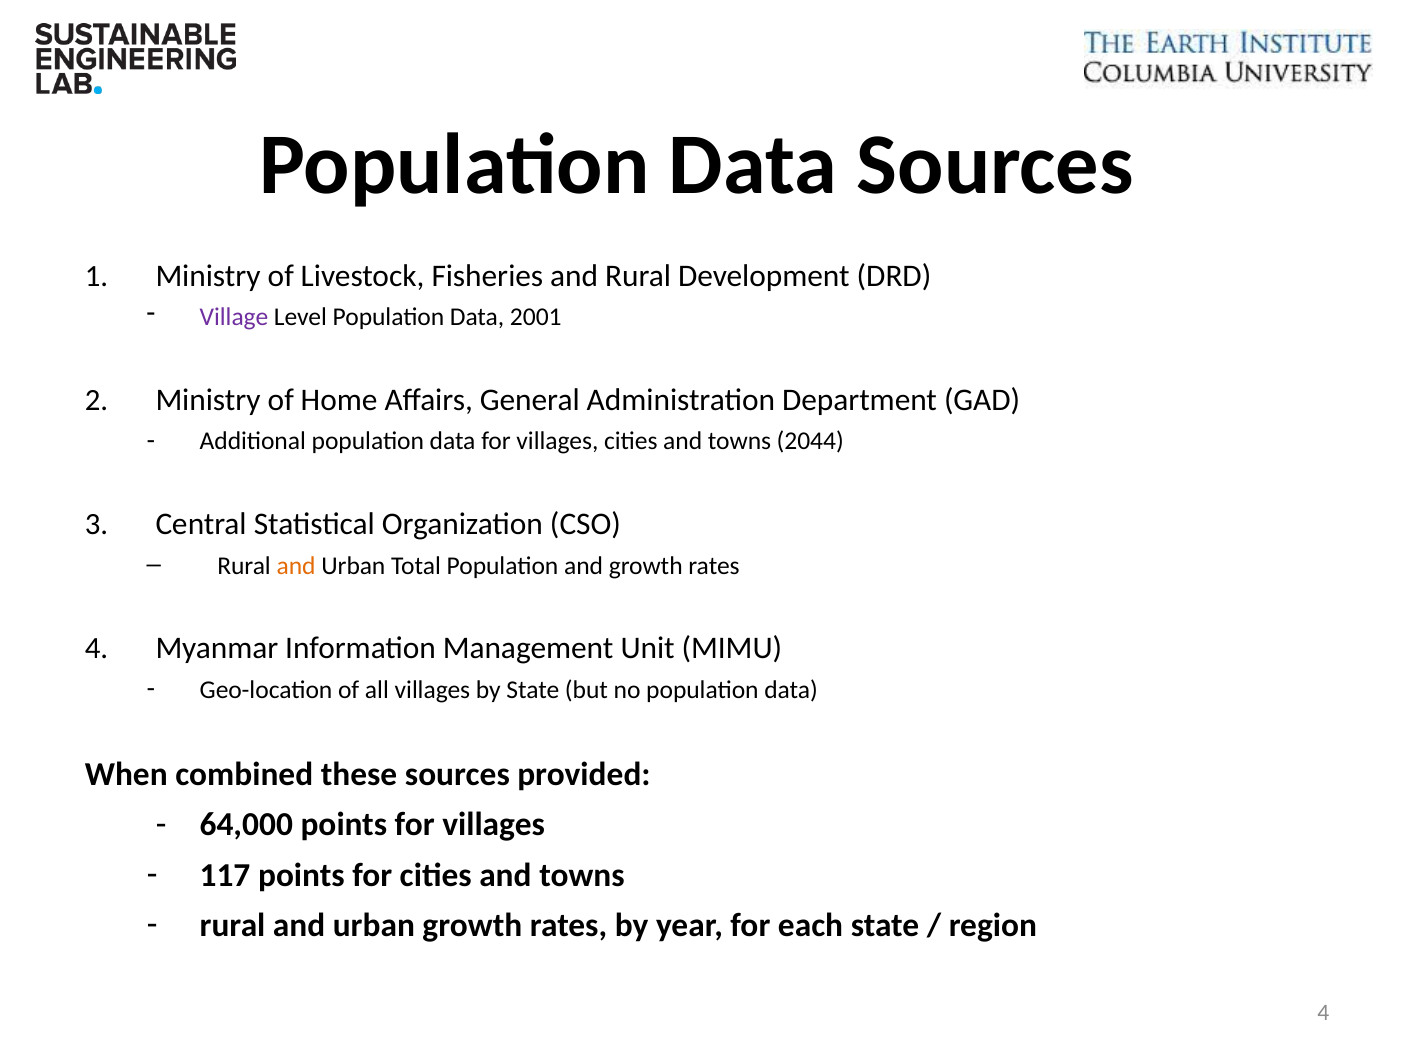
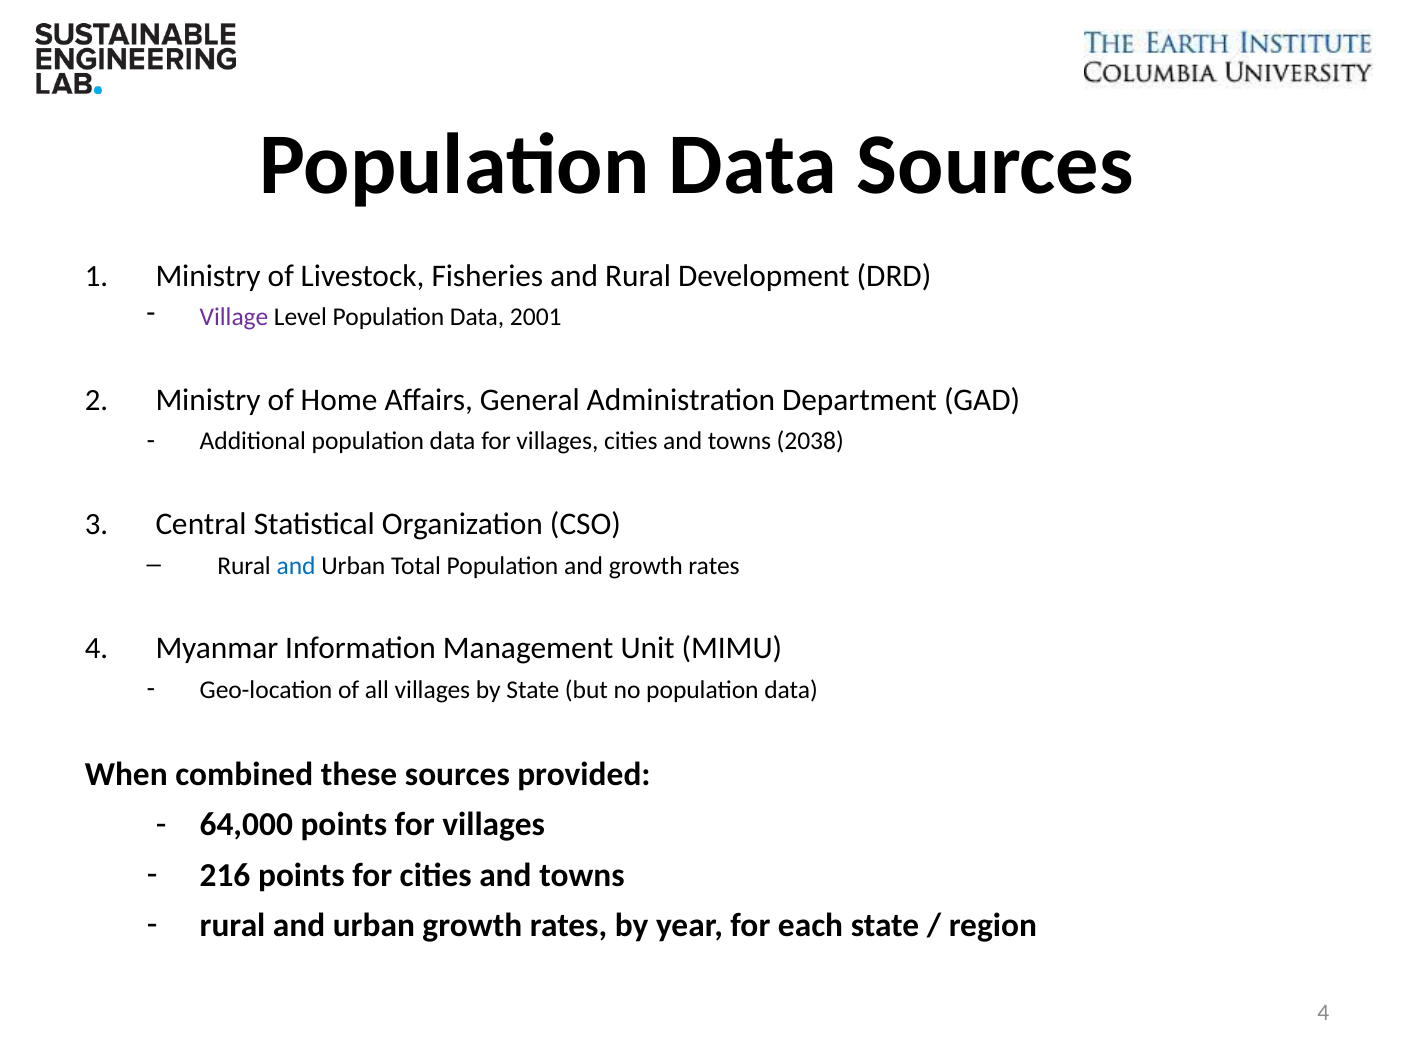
2044: 2044 -> 2038
and at (296, 565) colour: orange -> blue
117: 117 -> 216
